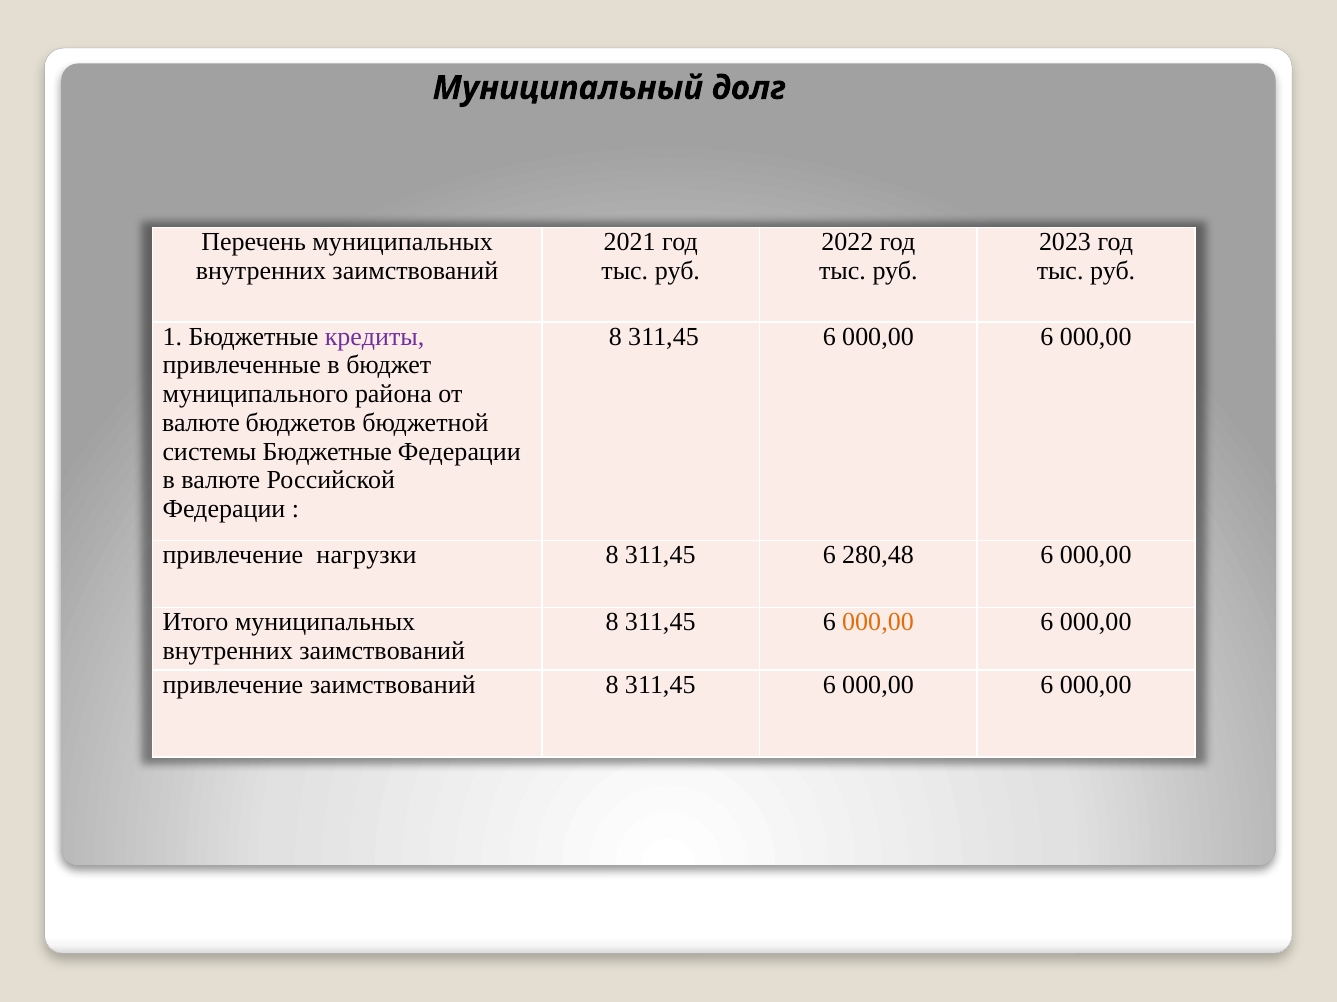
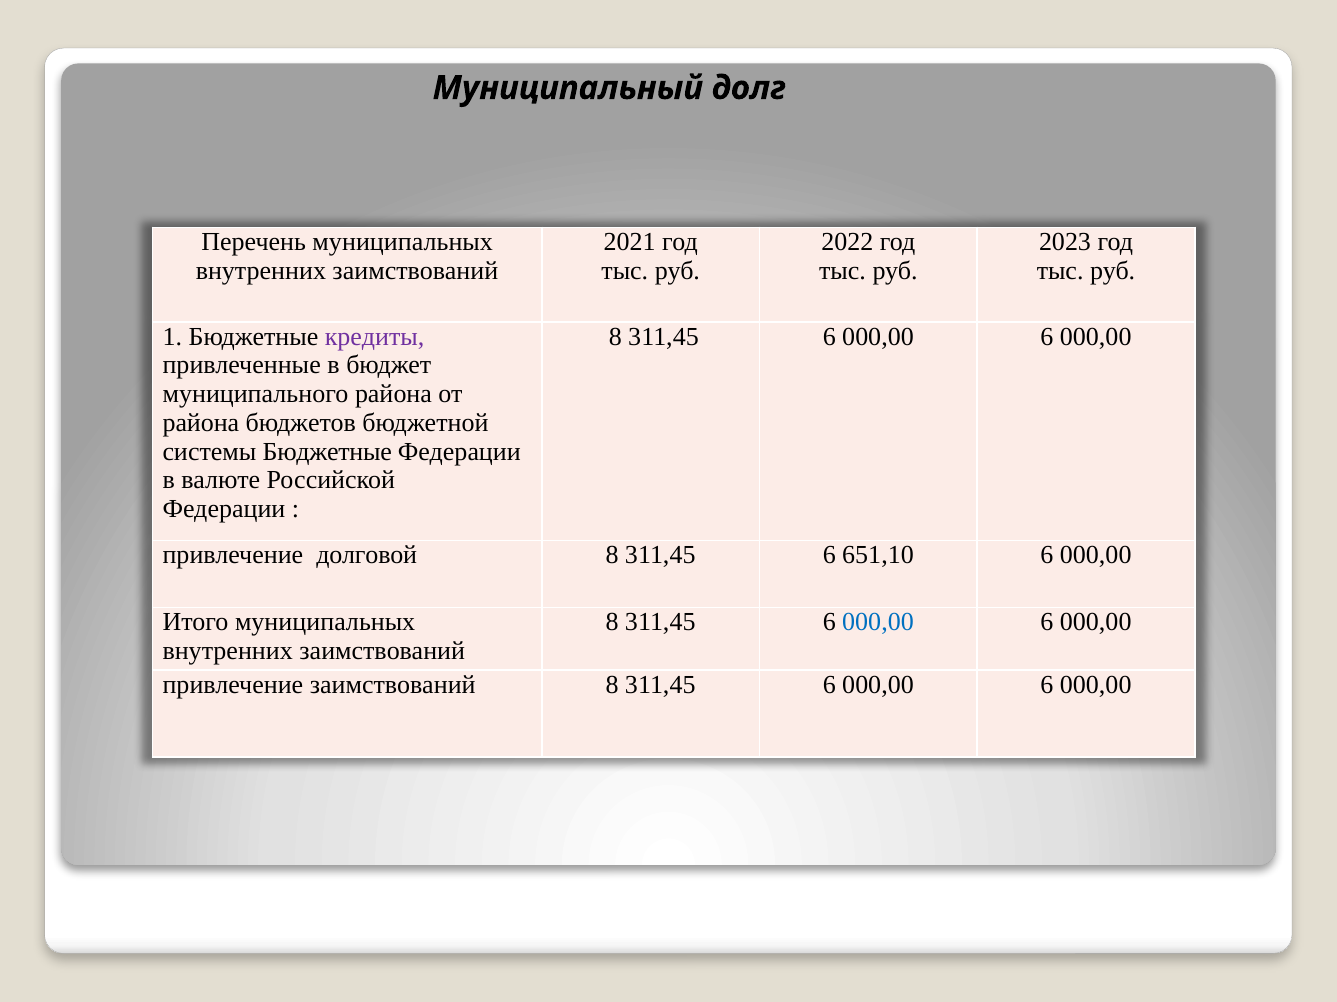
валюте at (201, 423): валюте -> района
нагрузки: нагрузки -> долговой
280,48: 280,48 -> 651,10
000,00 at (878, 623) colour: orange -> blue
